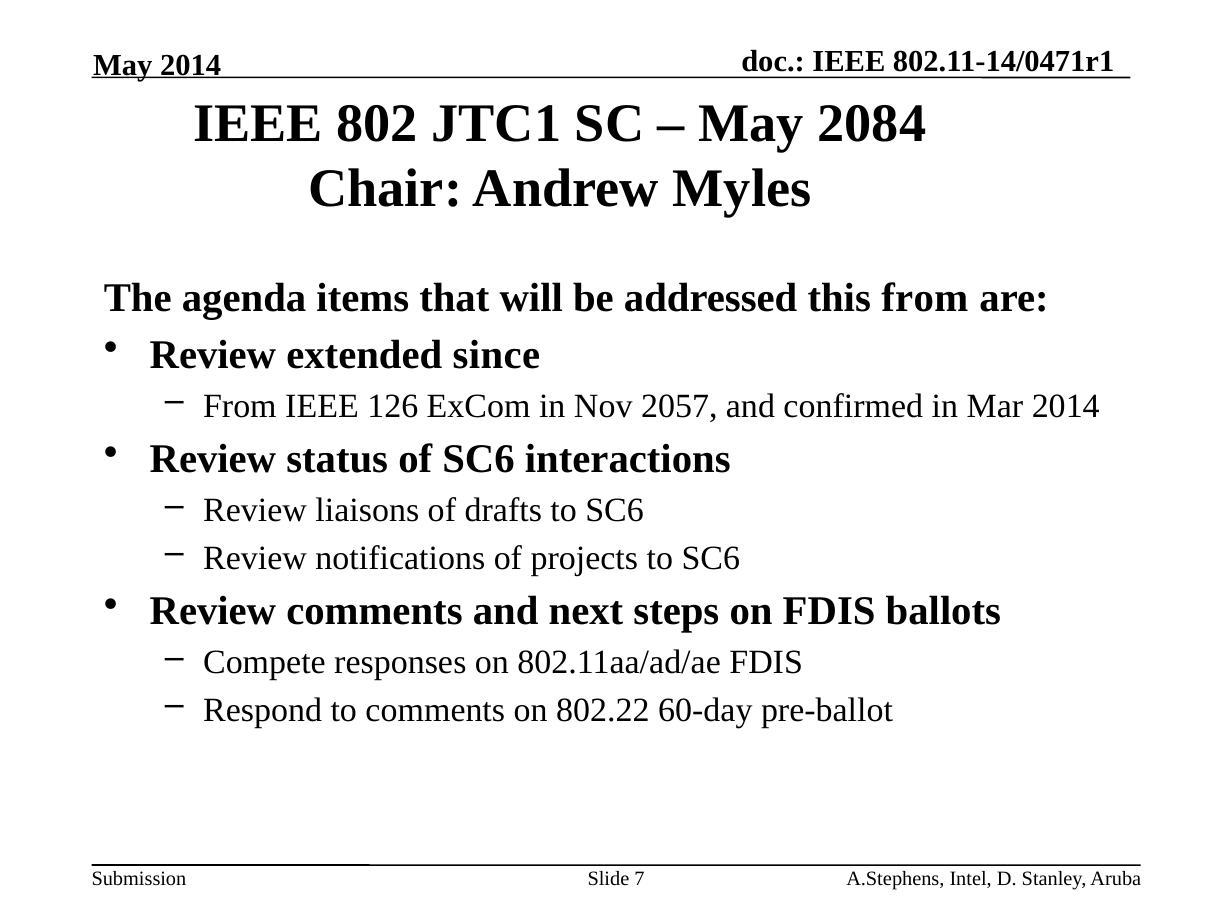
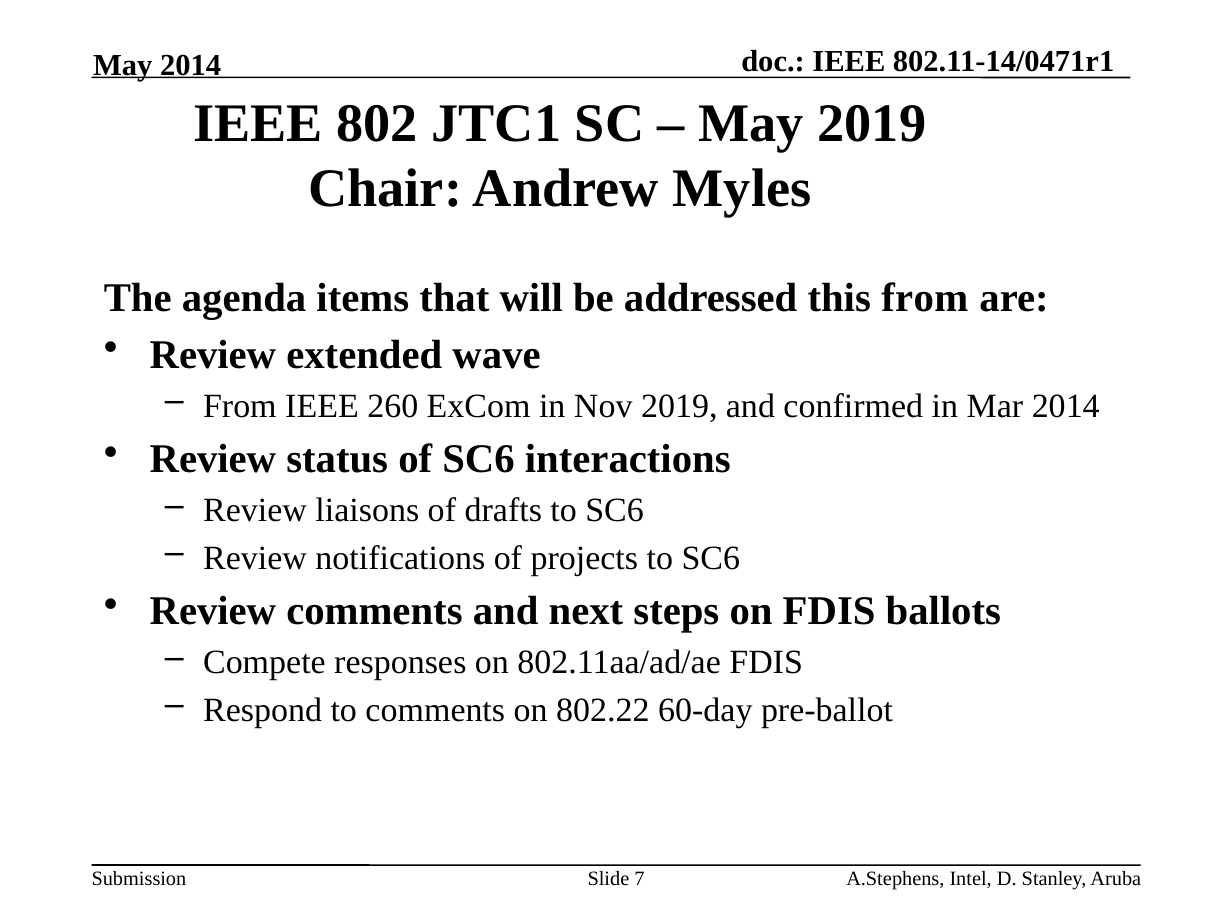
May 2084: 2084 -> 2019
since: since -> wave
126: 126 -> 260
Nov 2057: 2057 -> 2019
